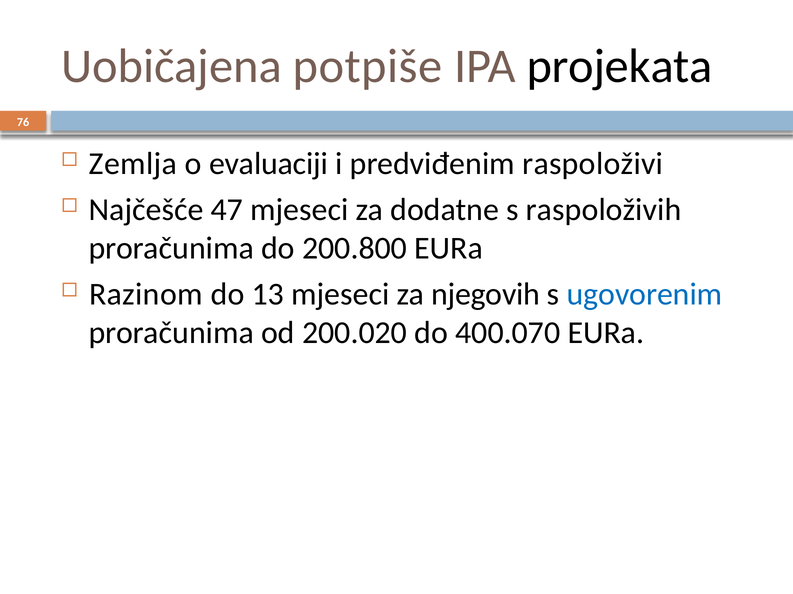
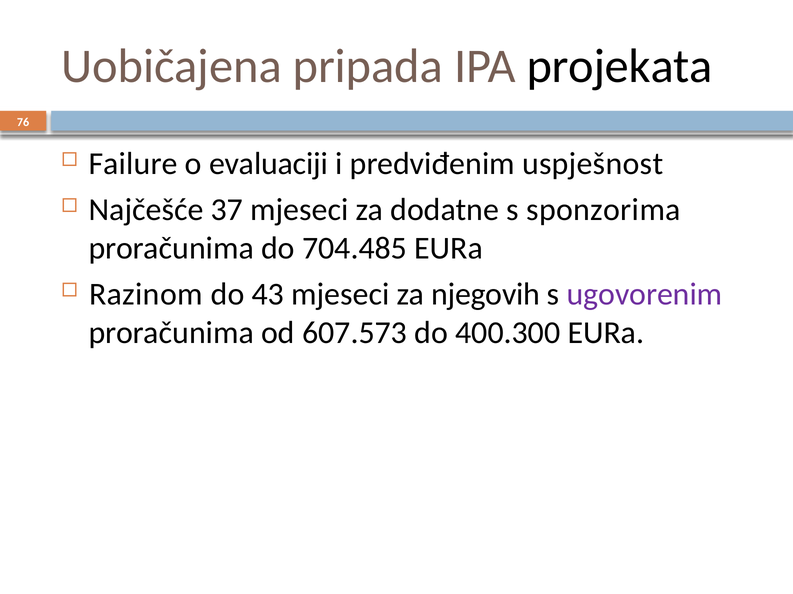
potpiše: potpiše -> pripada
Zemlja: Zemlja -> Failure
raspoloživi: raspoloživi -> uspješnost
47: 47 -> 37
raspoloživih: raspoloživih -> sponzorima
200.800: 200.800 -> 704.485
13: 13 -> 43
ugovorenim colour: blue -> purple
200.020: 200.020 -> 607.573
400.070: 400.070 -> 400.300
